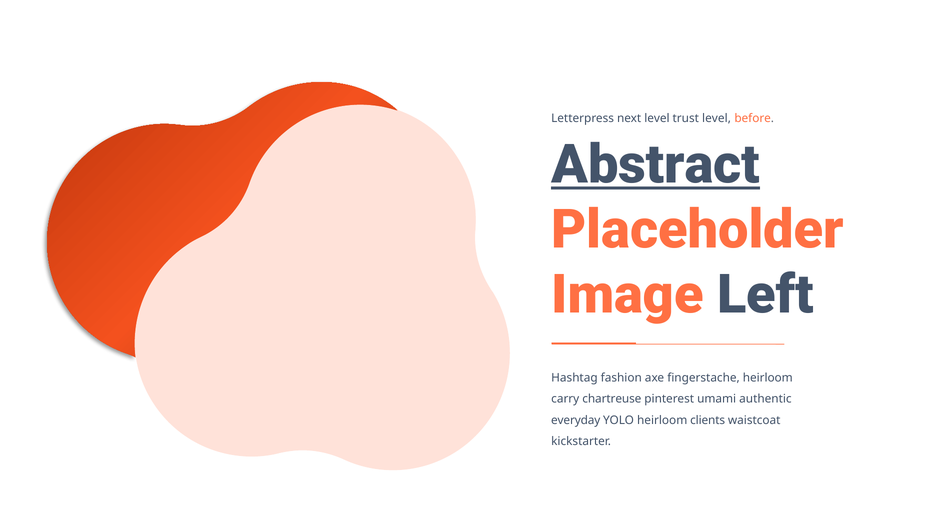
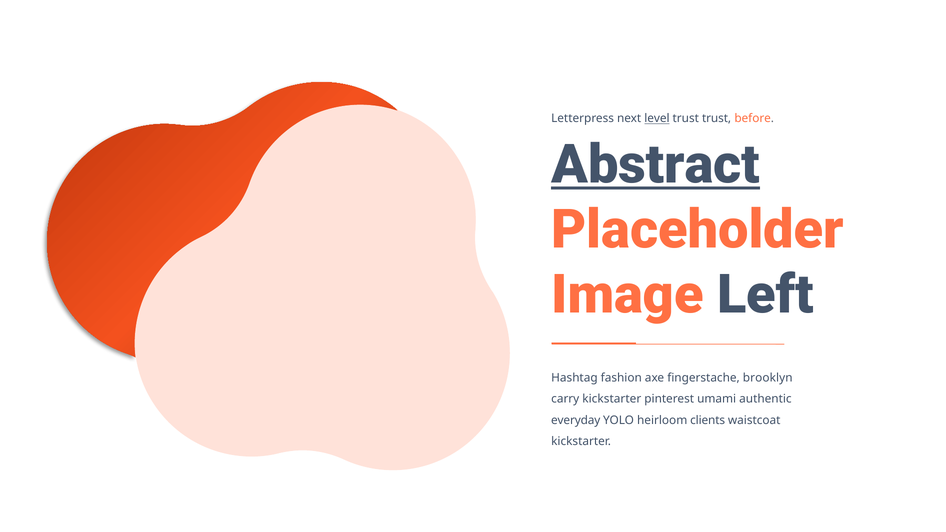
level at (657, 119) underline: none -> present
trust level: level -> trust
fingerstache heirloom: heirloom -> brooklyn
carry chartreuse: chartreuse -> kickstarter
